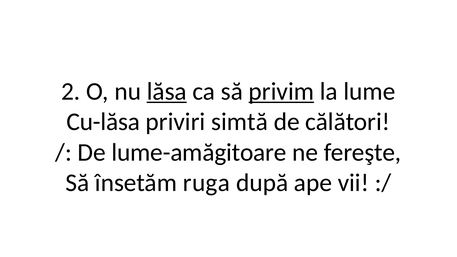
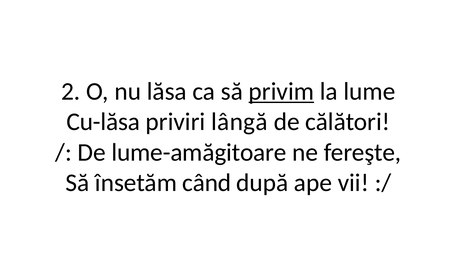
lăsa underline: present -> none
simtă: simtă -> lângă
ruga: ruga -> când
